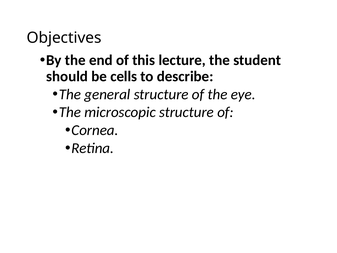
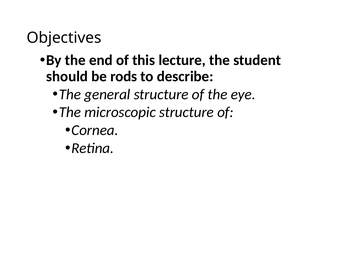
cells: cells -> rods
